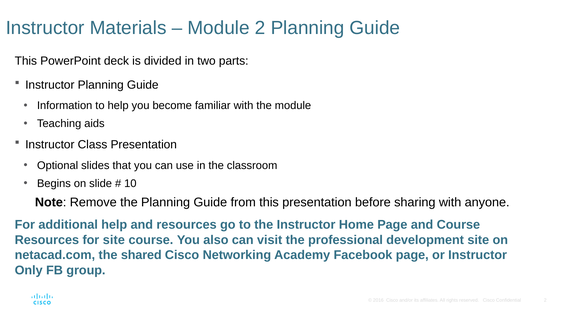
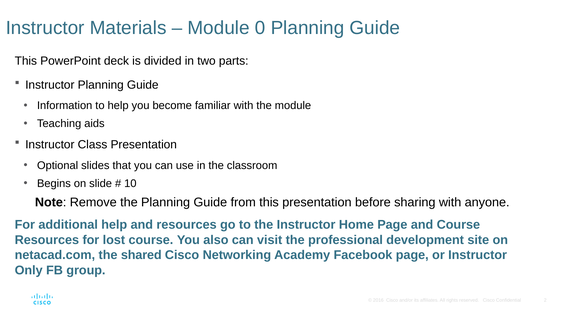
Module 2: 2 -> 0
for site: site -> lost
